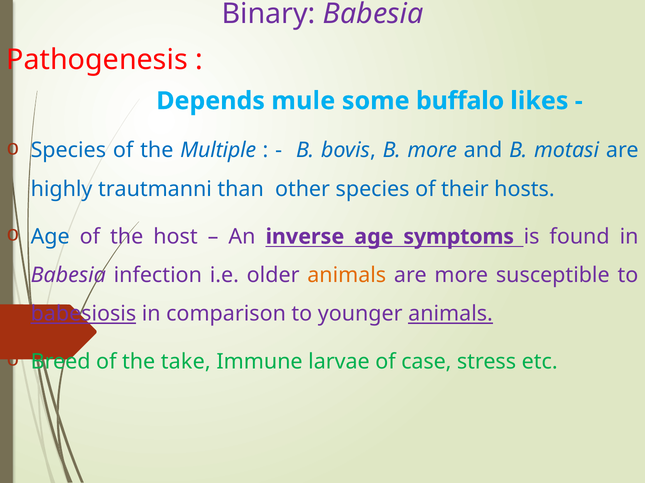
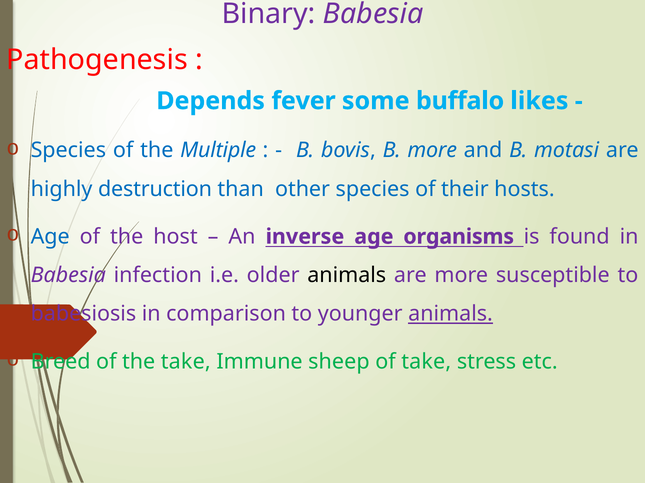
mule: mule -> fever
trautmanni: trautmanni -> destruction
symptoms: symptoms -> organisms
animals at (347, 276) colour: orange -> black
babesiosis underline: present -> none
larvae: larvae -> sheep
of case: case -> take
